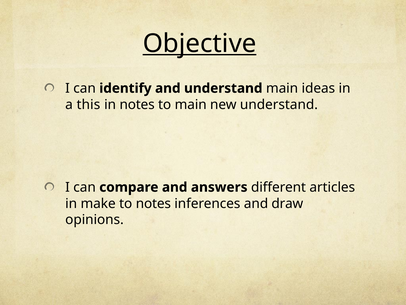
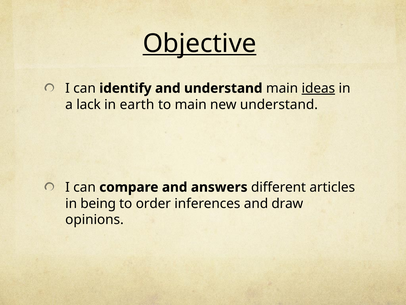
ideas underline: none -> present
this: this -> lack
in notes: notes -> earth
make: make -> being
to notes: notes -> order
